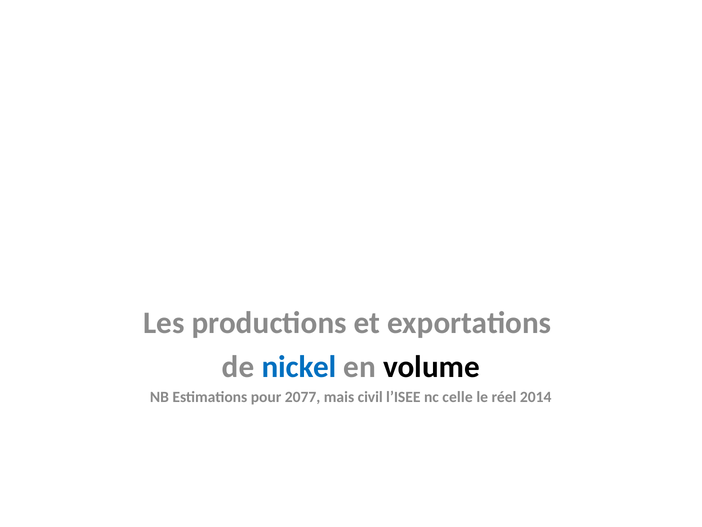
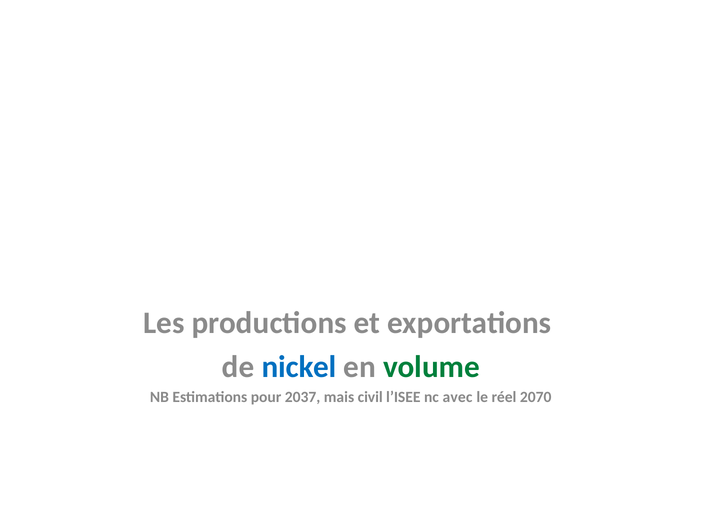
volume colour: black -> green
2077: 2077 -> 2037
celle: celle -> avec
2014: 2014 -> 2070
